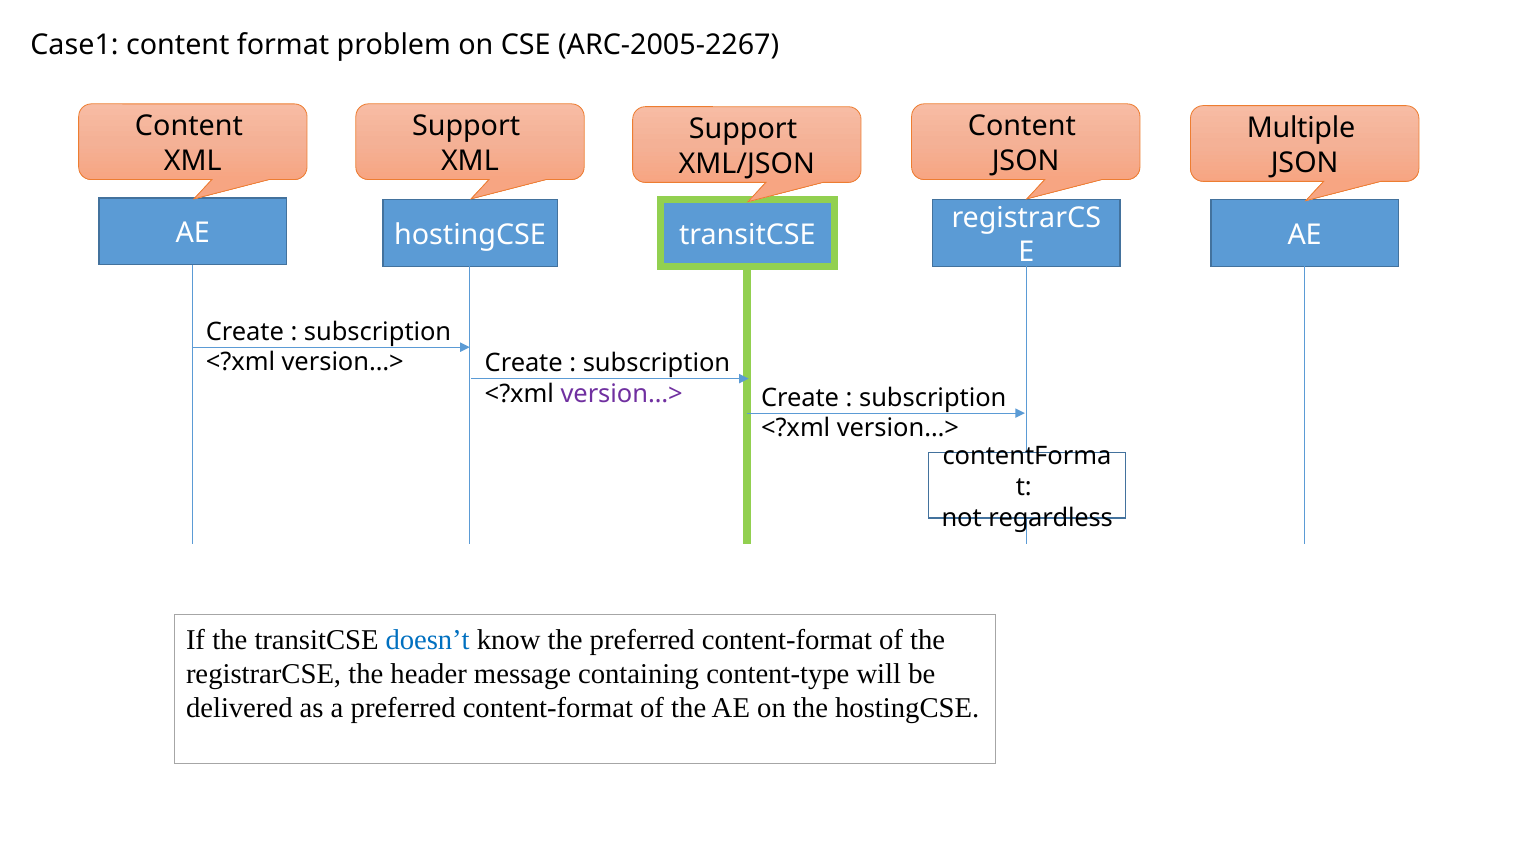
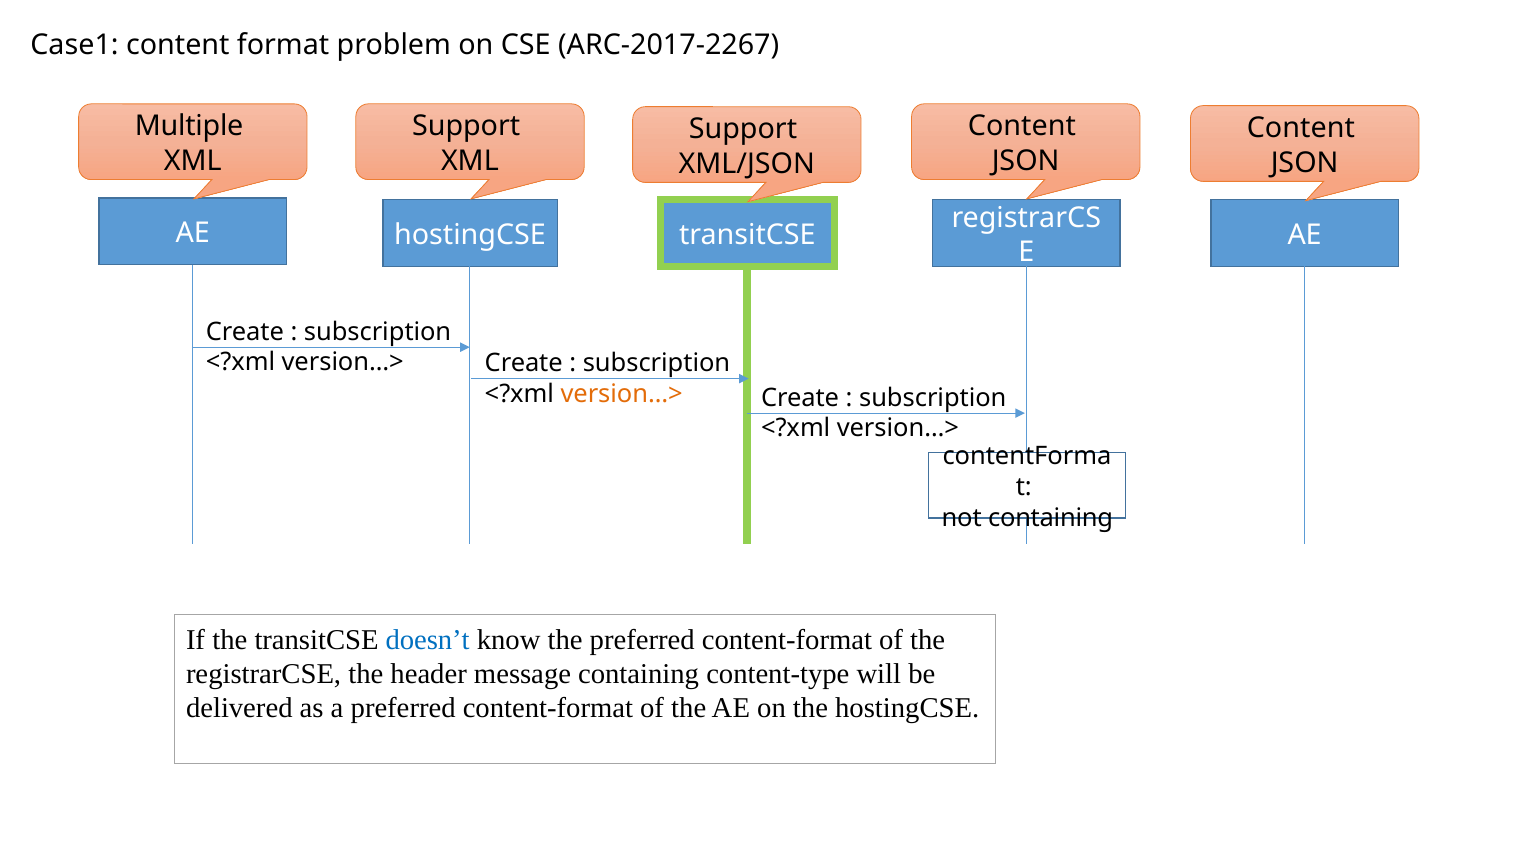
ARC-2005-2267: ARC-2005-2267 -> ARC-2017-2267
Content at (189, 127): Content -> Multiple
Multiple at (1301, 128): Multiple -> Content
version…> at (622, 394) colour: purple -> orange
not regardless: regardless -> containing
